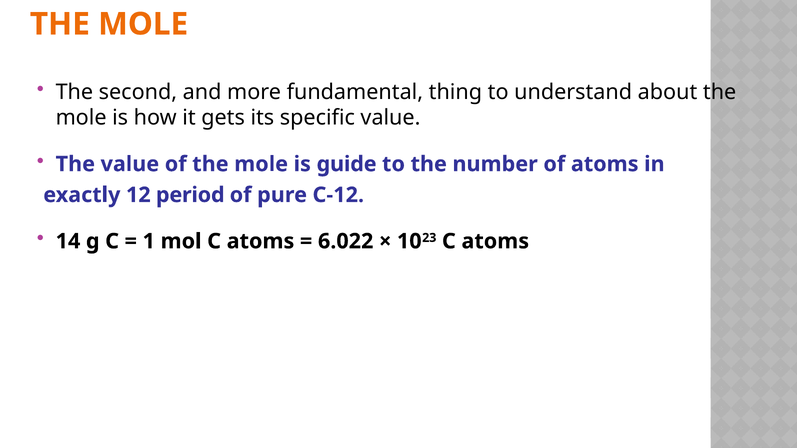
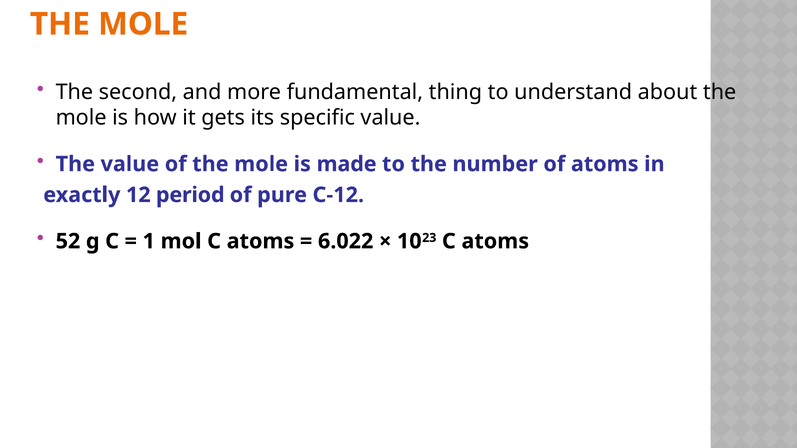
guide: guide -> made
14: 14 -> 52
